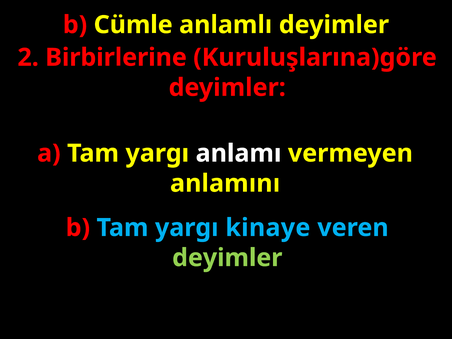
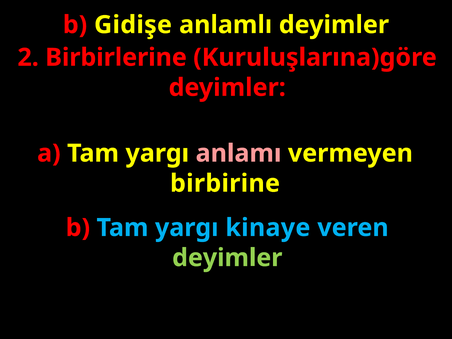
Cümle: Cümle -> Gidişe
anlamı colour: white -> pink
anlamını: anlamını -> birbirine
